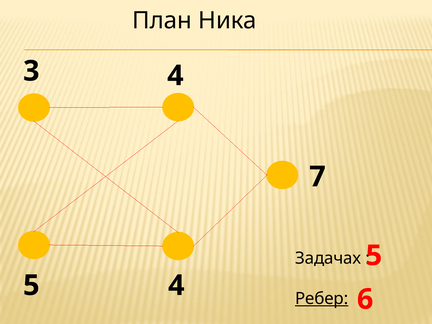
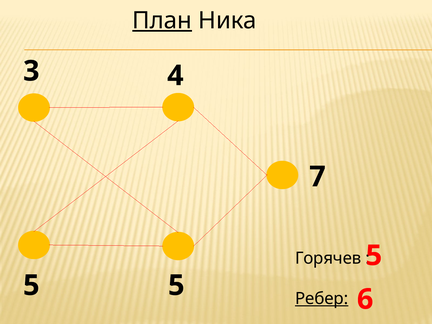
План underline: none -> present
Задачах: Задачах -> Горячев
5 4: 4 -> 5
